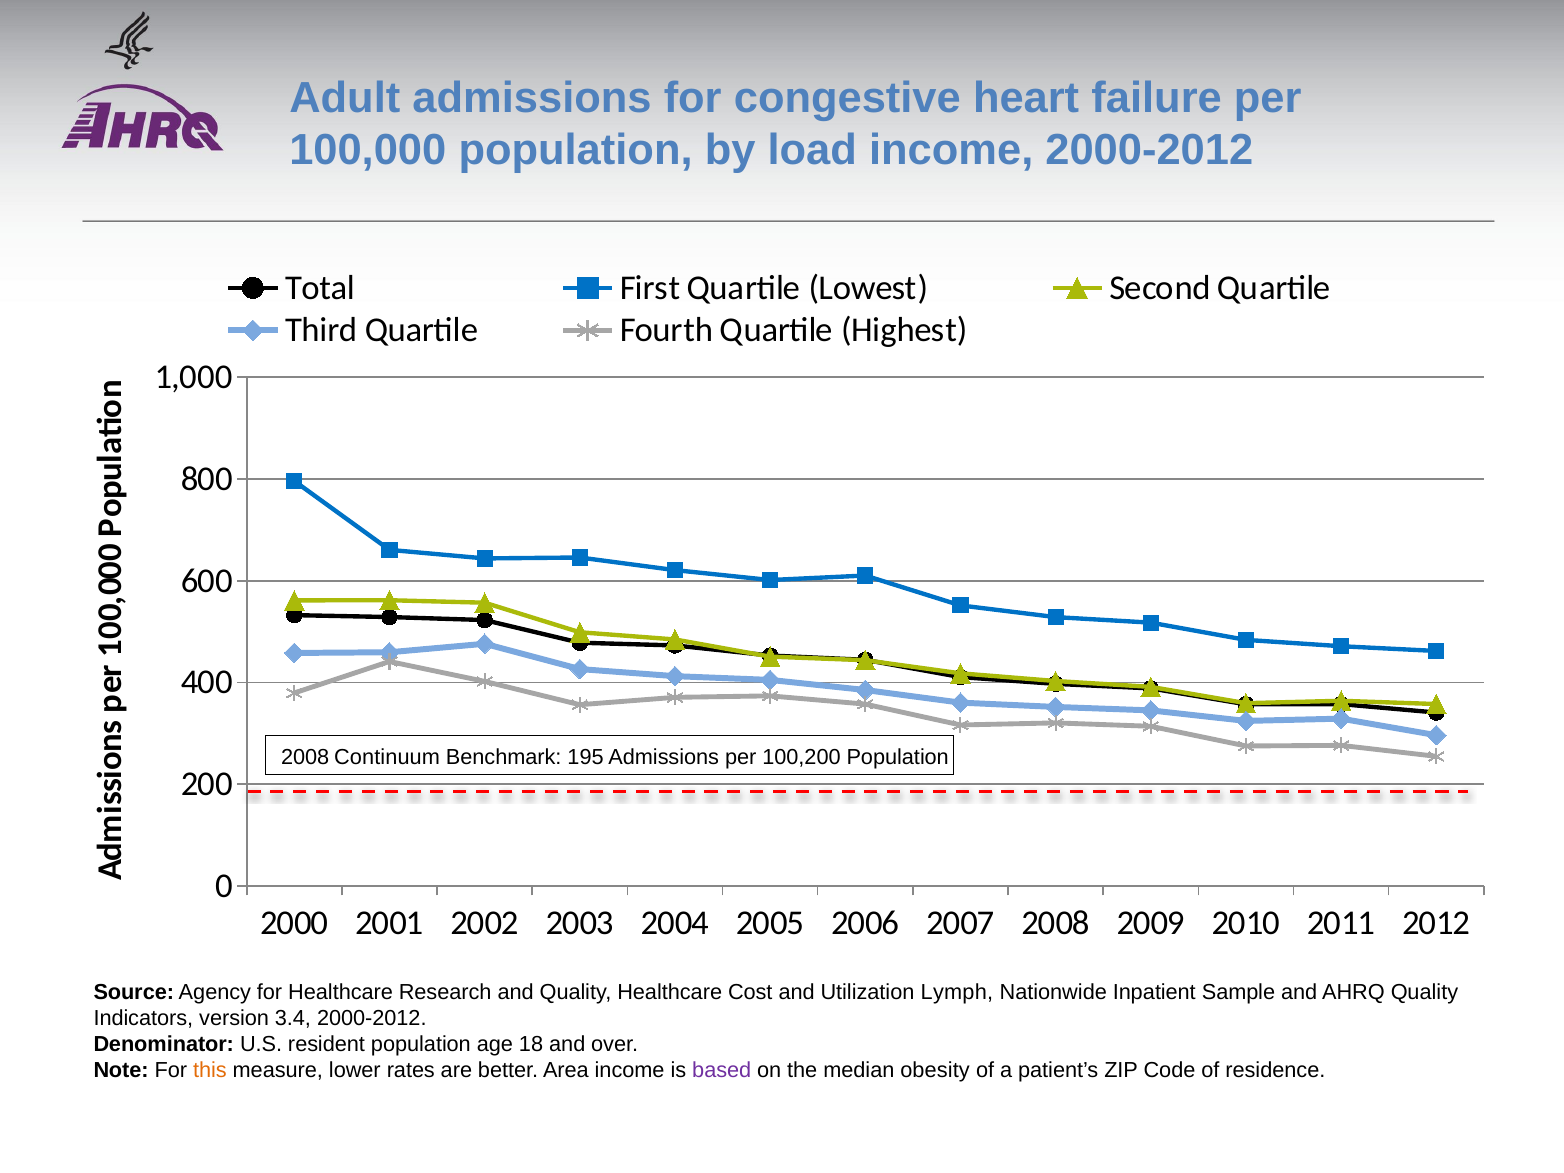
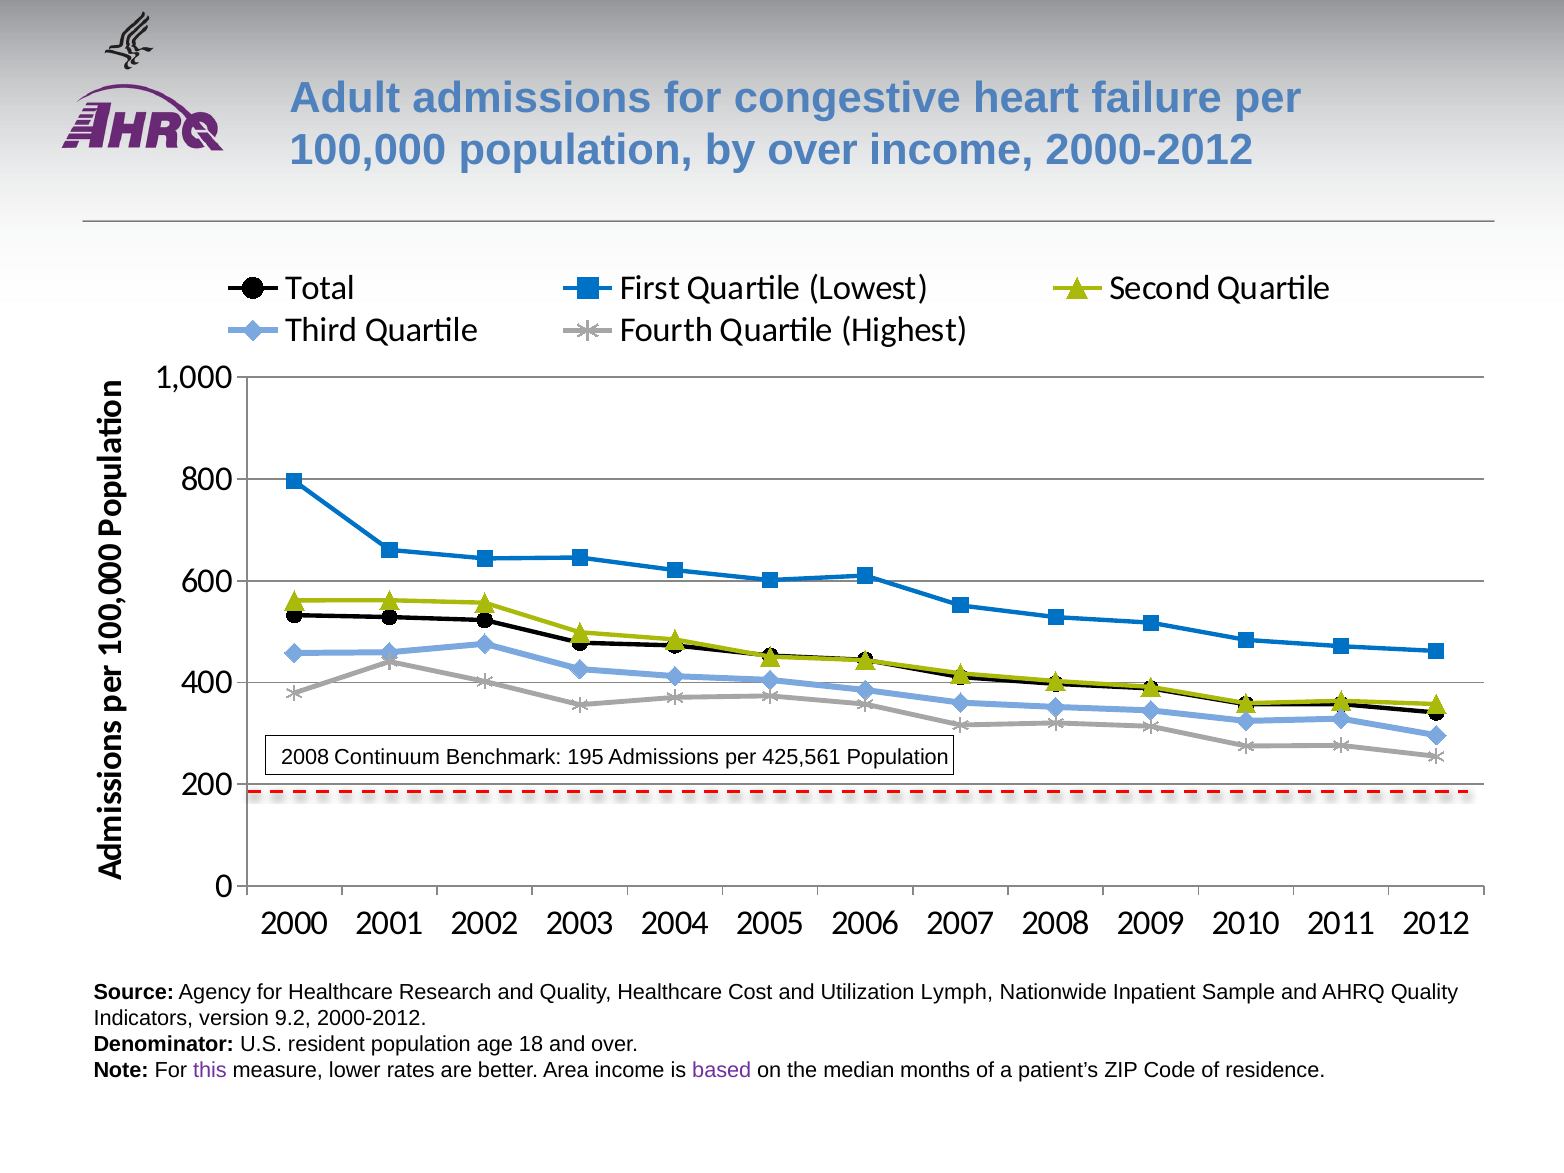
by load: load -> over
100,200: 100,200 -> 425,561
3.4: 3.4 -> 9.2
this colour: orange -> purple
obesity: obesity -> months
